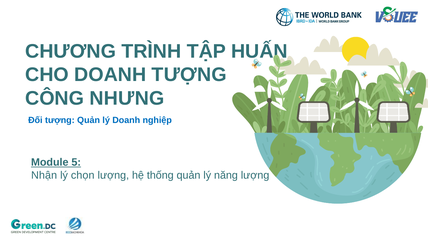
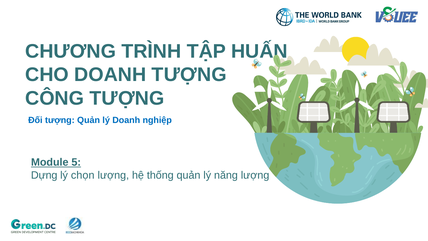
CÔNG NHƯNG: NHƯNG -> TƯỢNG
Nhận: Nhận -> Dựng
